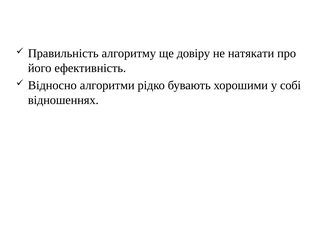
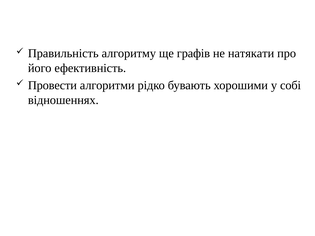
довіру: довіру -> графів
Відносно: Відносно -> Провести
